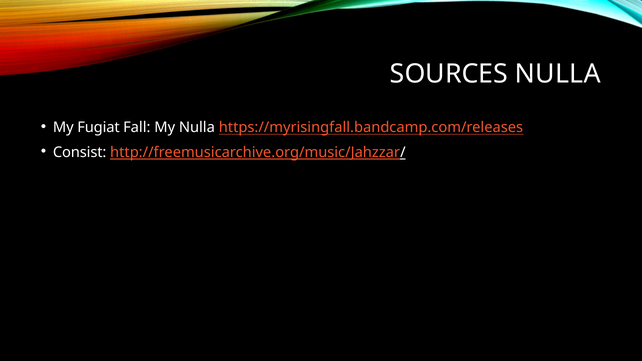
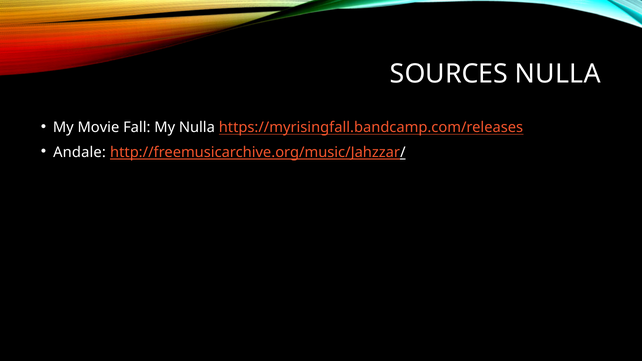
Fugiat: Fugiat -> Movie
Consist: Consist -> Andale
